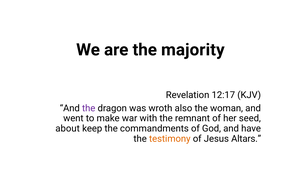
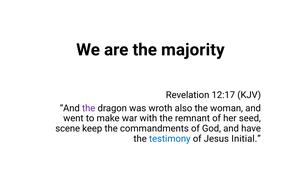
about: about -> scene
testimony colour: orange -> blue
Altars: Altars -> Initial
